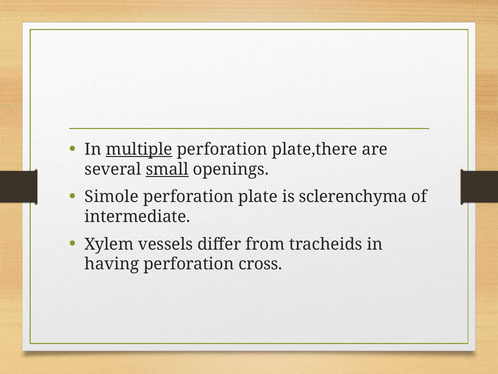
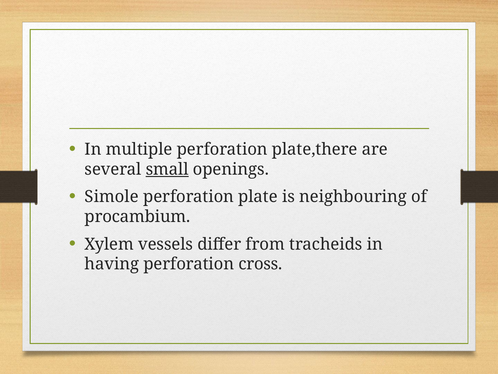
multiple underline: present -> none
sclerenchyma: sclerenchyma -> neighbouring
intermediate: intermediate -> procambium
